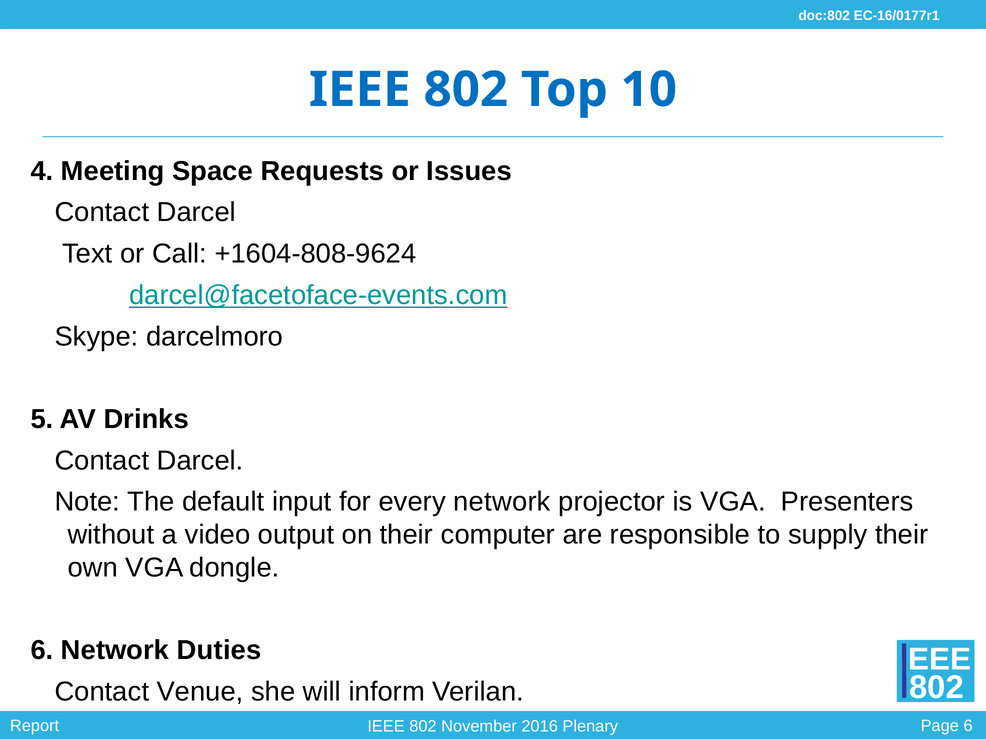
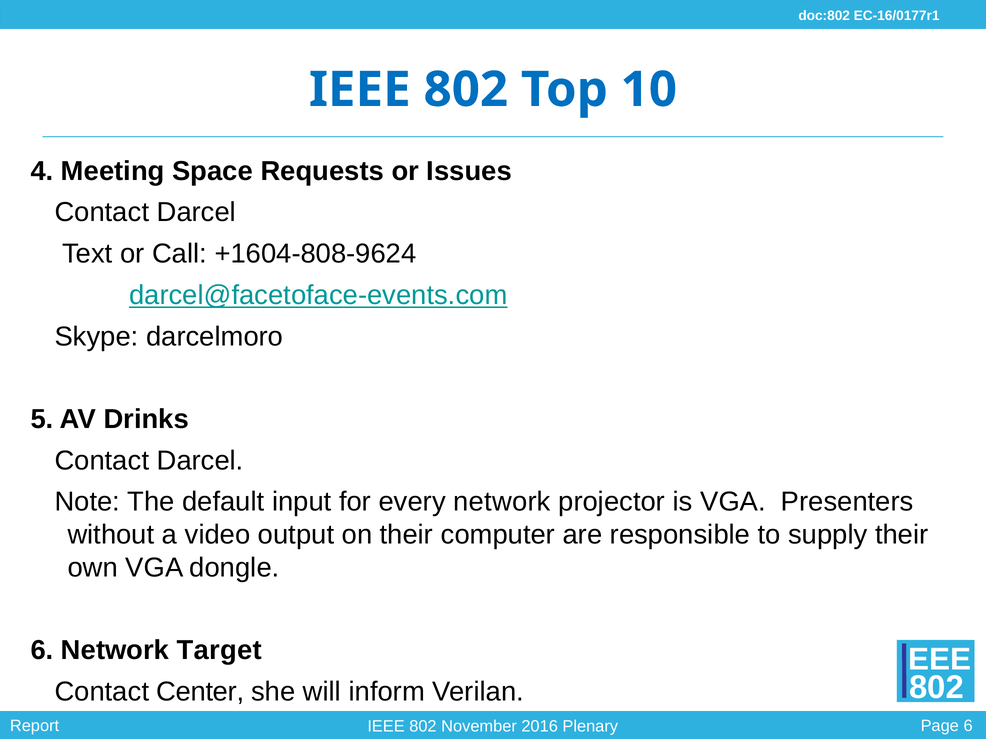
Duties: Duties -> Target
Venue: Venue -> Center
